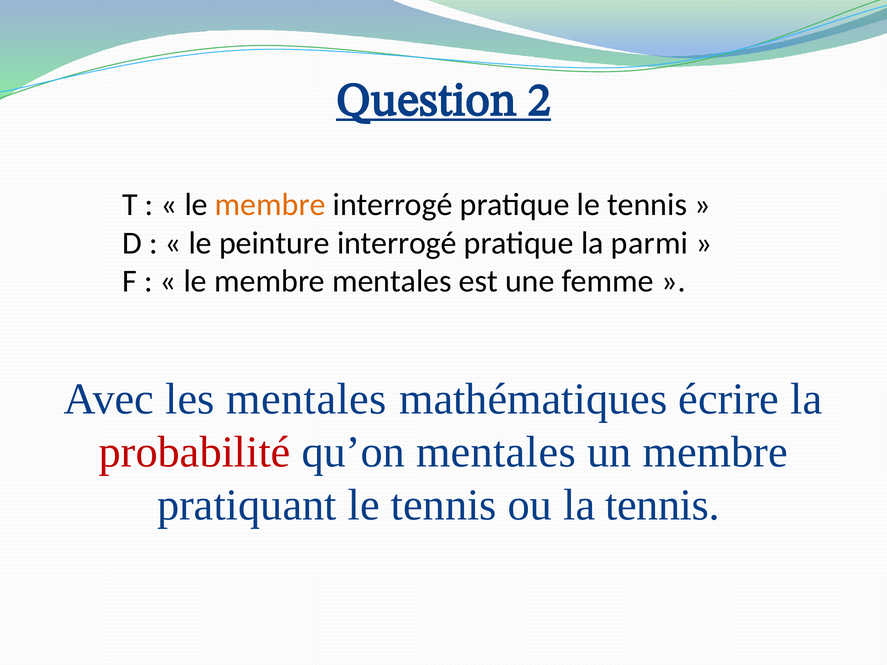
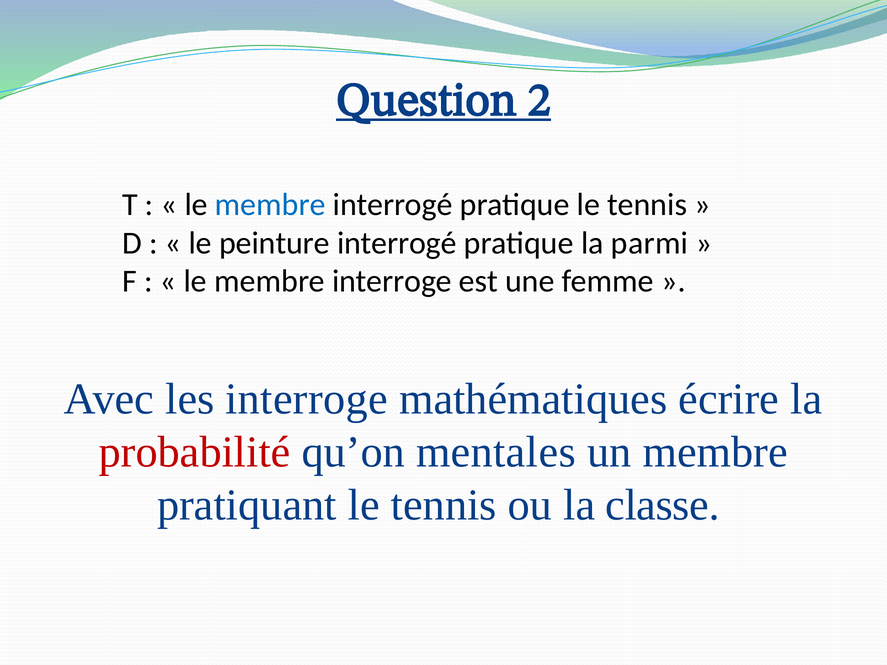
membre at (270, 205) colour: orange -> blue
membre mentales: mentales -> interroge
les mentales: mentales -> interroge
la tennis: tennis -> classe
